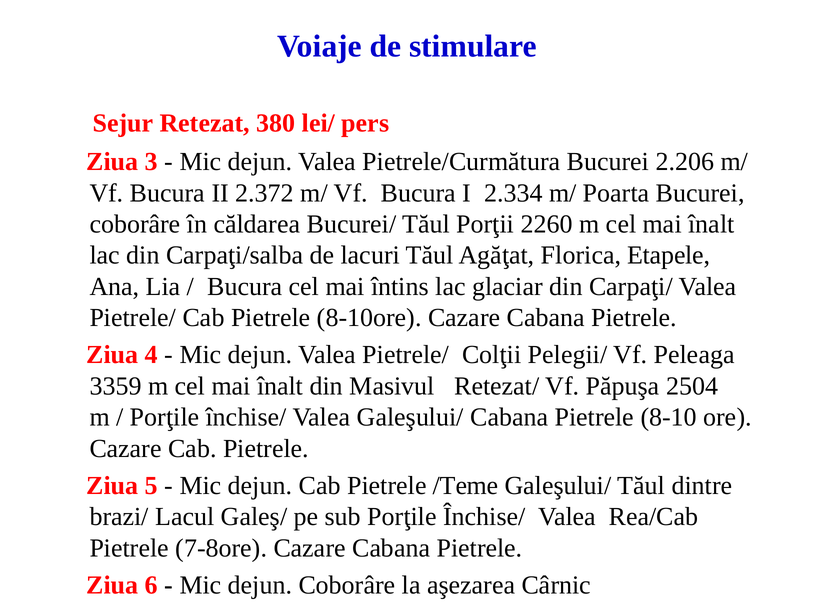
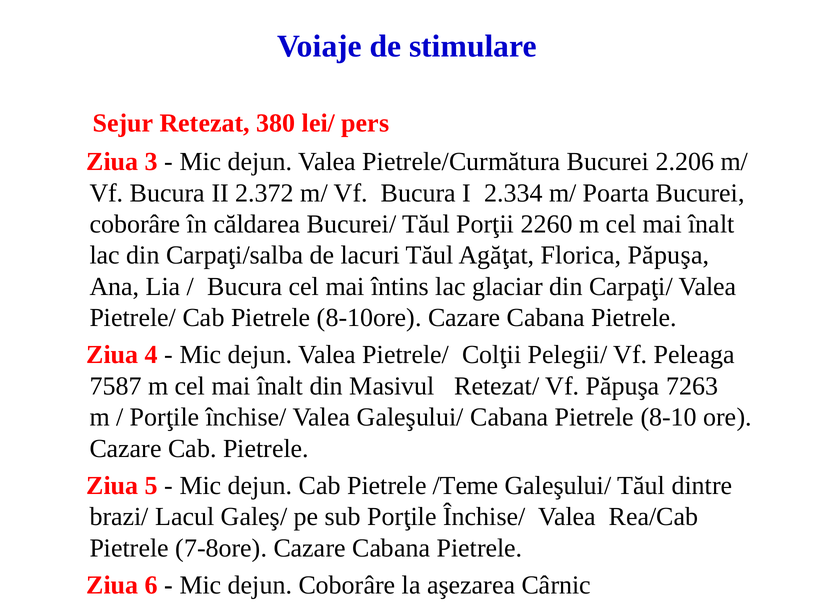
Florica Etapele: Etapele -> Păpuşa
3359: 3359 -> 7587
2504: 2504 -> 7263
